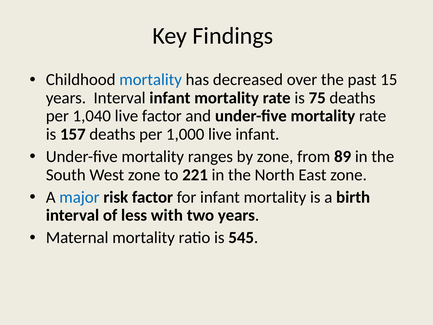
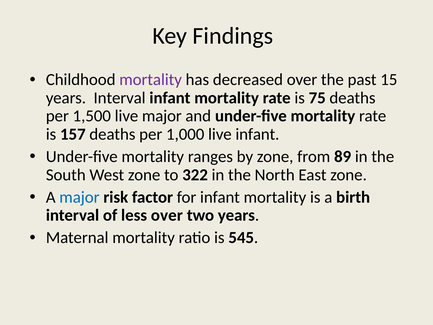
mortality at (151, 80) colour: blue -> purple
1,040: 1,040 -> 1,500
live factor: factor -> major
221: 221 -> 322
less with: with -> over
